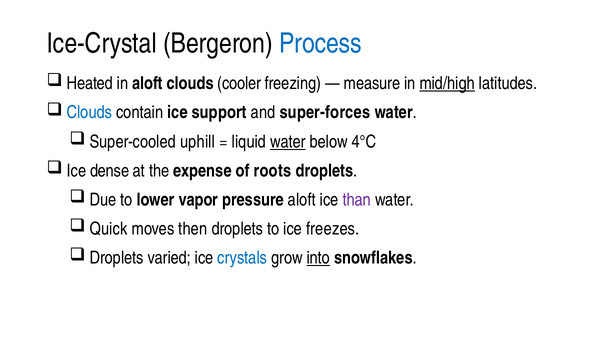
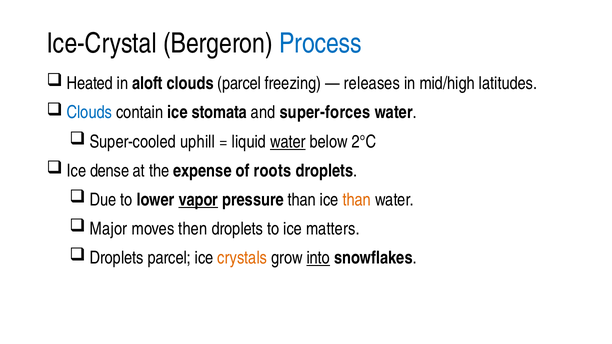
clouds cooler: cooler -> parcel
measure: measure -> releases
mid/high underline: present -> none
support: support -> stomata
4°C: 4°C -> 2°C
vapor underline: none -> present
pressure aloft: aloft -> than
than at (357, 200) colour: purple -> orange
Quick: Quick -> Major
freezes: freezes -> matters
Droplets varied: varied -> parcel
crystals colour: blue -> orange
